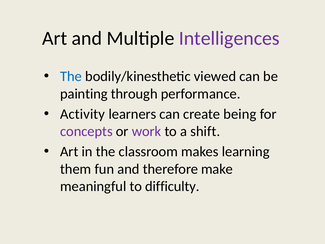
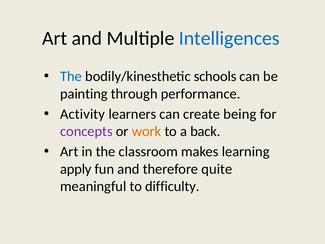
Intelligences colour: purple -> blue
viewed: viewed -> schools
work colour: purple -> orange
shift: shift -> back
them: them -> apply
make: make -> quite
